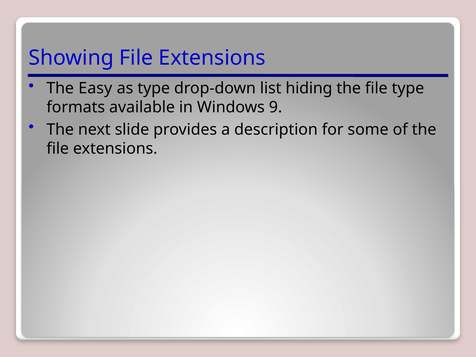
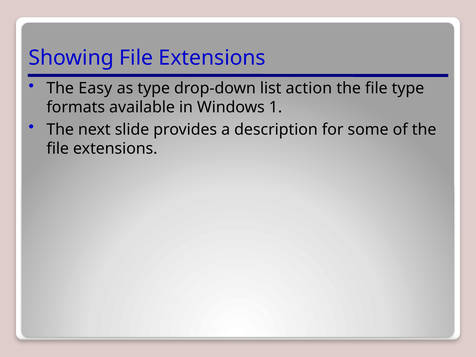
hiding: hiding -> action
9: 9 -> 1
